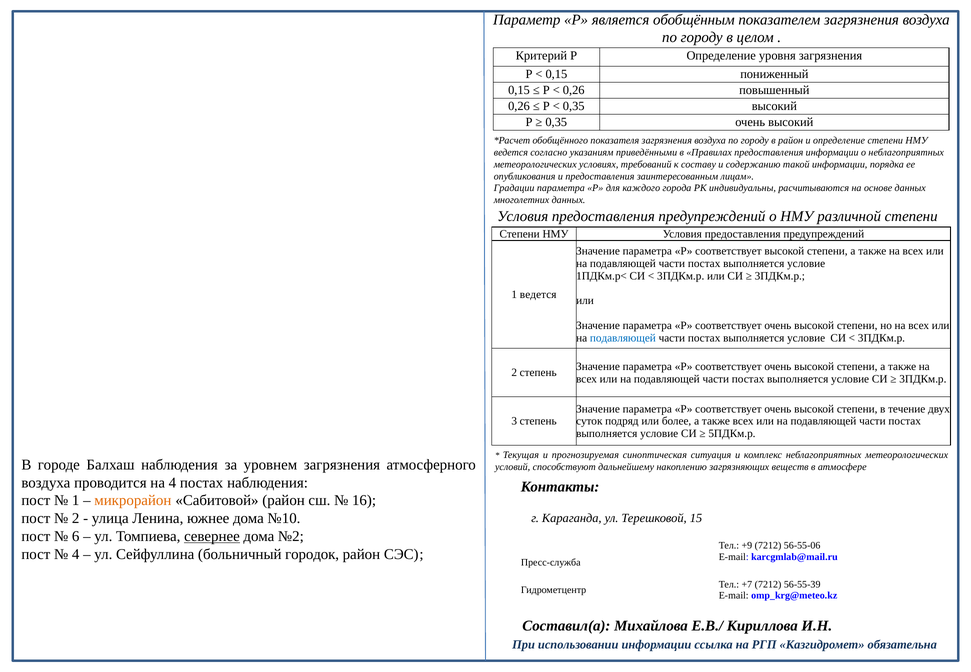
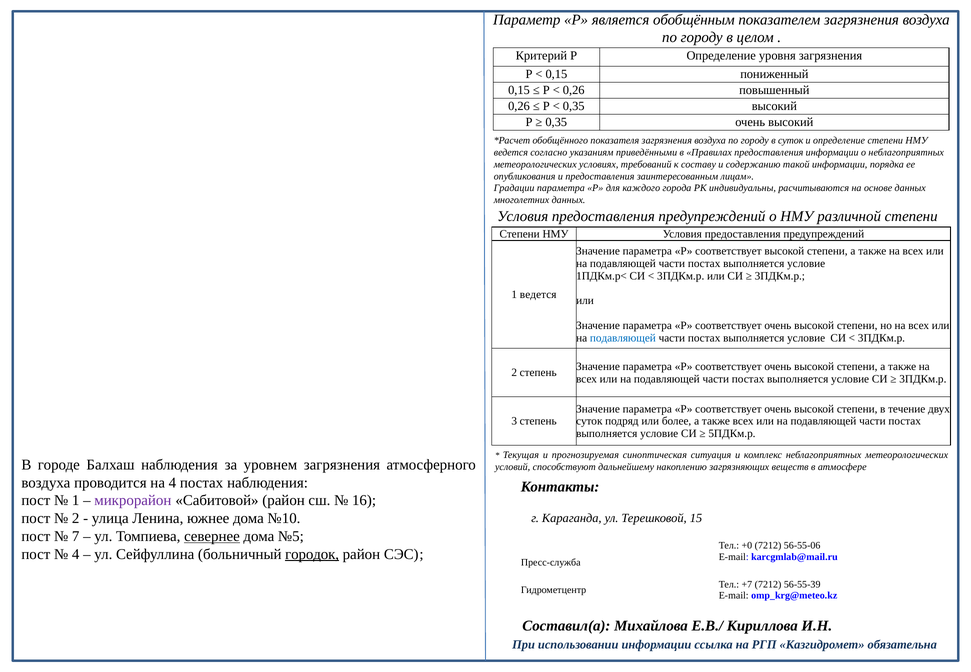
в район: район -> суток
микрорайон colour: orange -> purple
6: 6 -> 7
№2: №2 -> №5
+9: +9 -> +0
городок underline: none -> present
